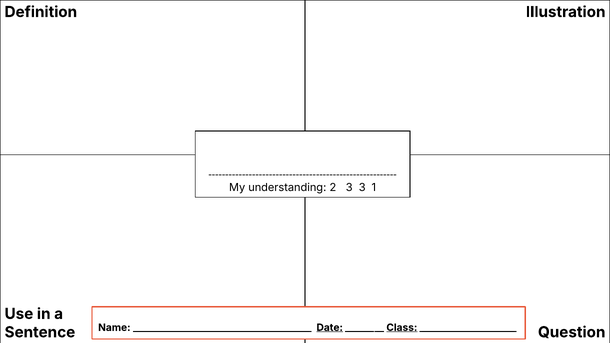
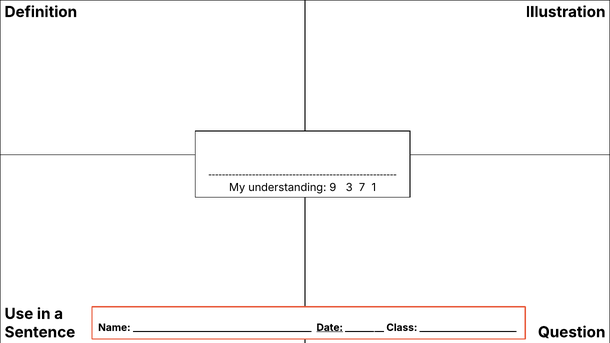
2: 2 -> 9
3 3: 3 -> 7
Class underline: present -> none
